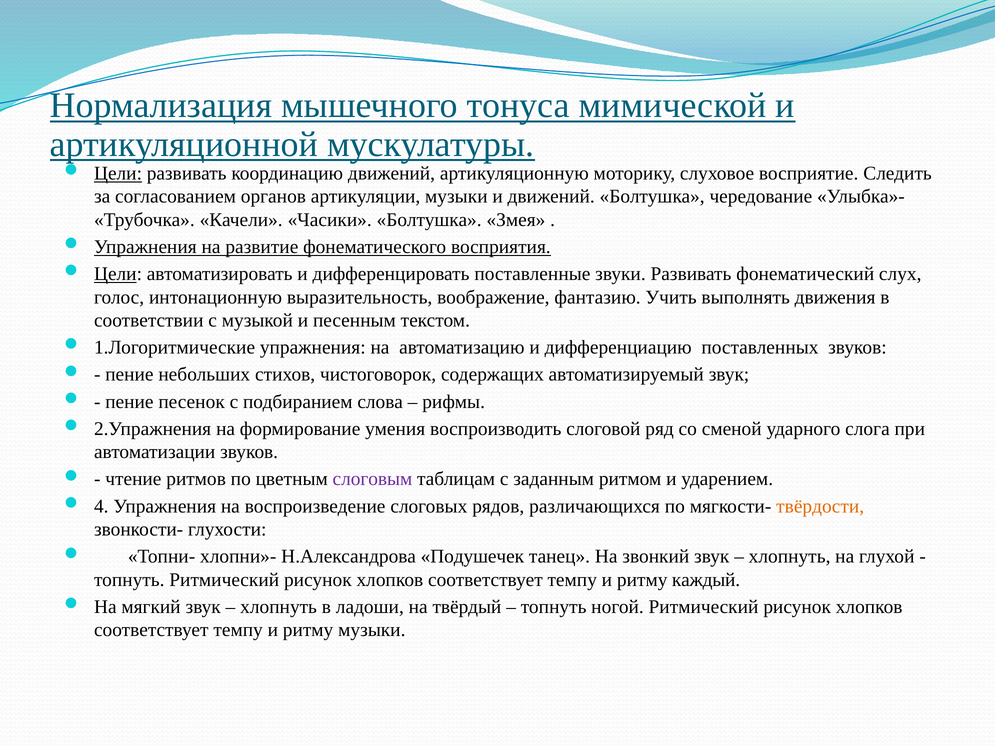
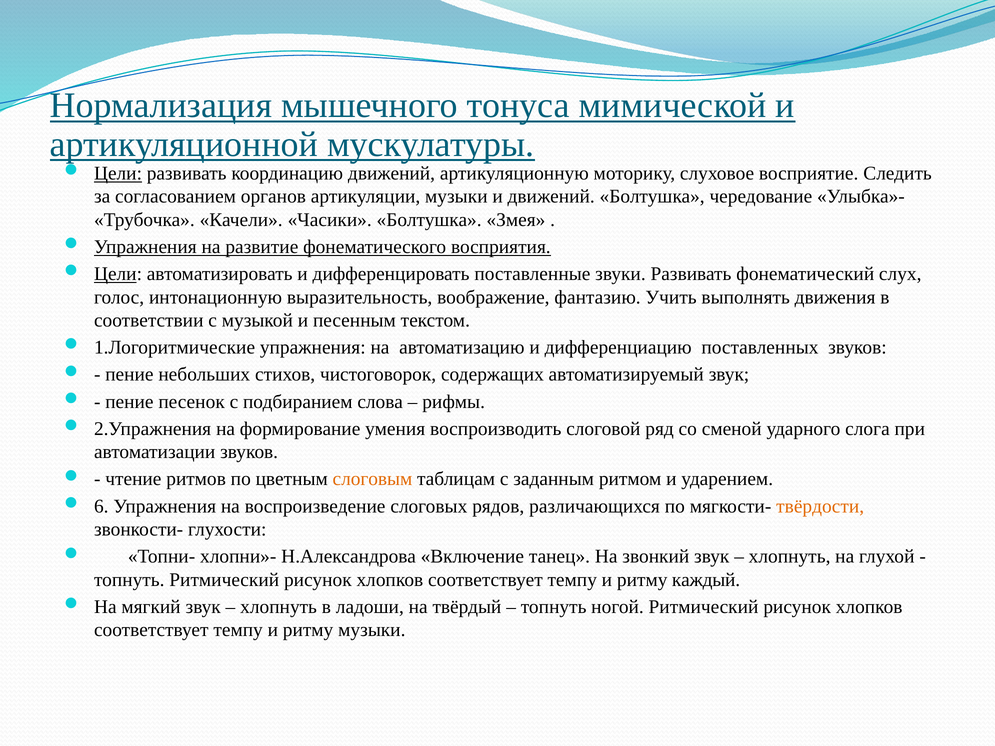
слоговым colour: purple -> orange
4: 4 -> 6
Подушечек: Подушечек -> Включение
